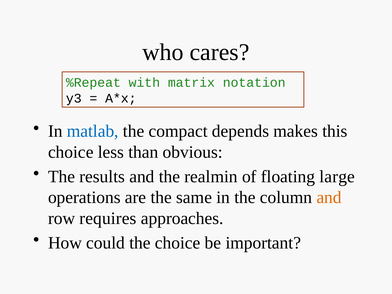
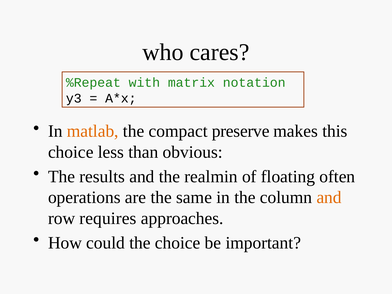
matlab colour: blue -> orange
depends: depends -> preserve
large: large -> often
